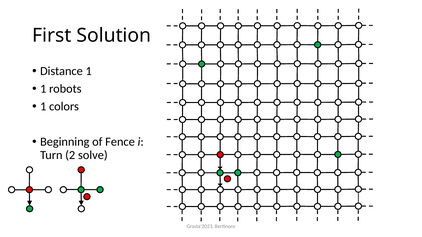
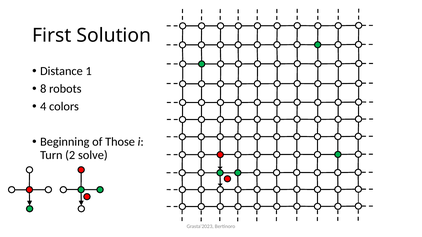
1 at (43, 89): 1 -> 8
1 at (43, 107): 1 -> 4
Fence: Fence -> Those
